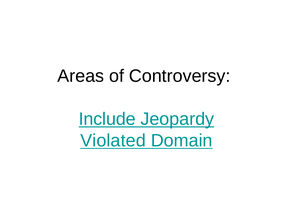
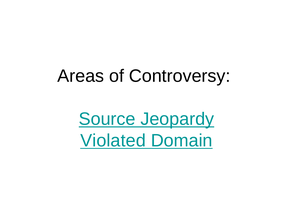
Include: Include -> Source
